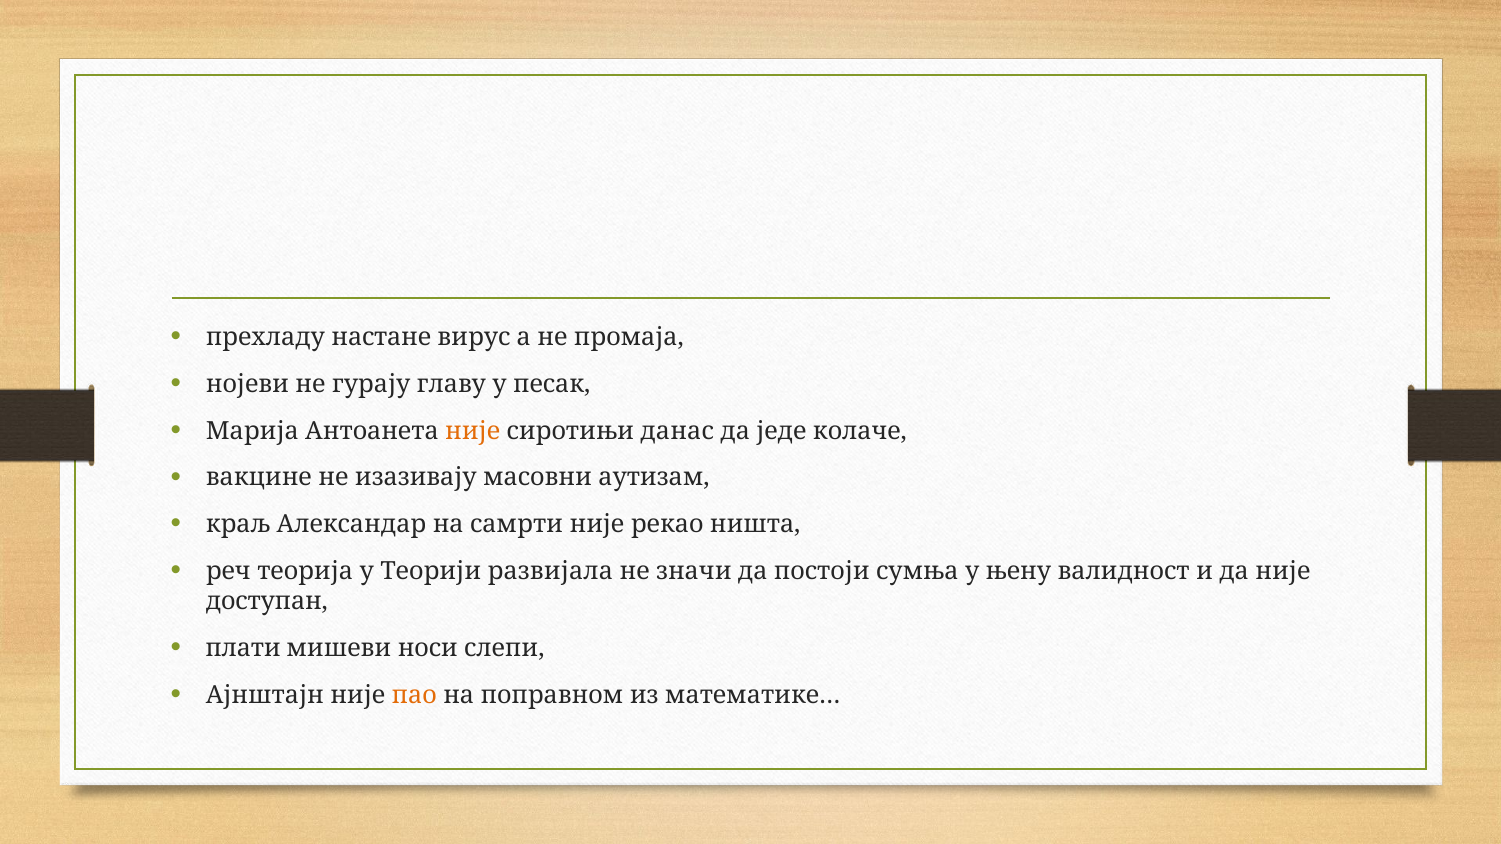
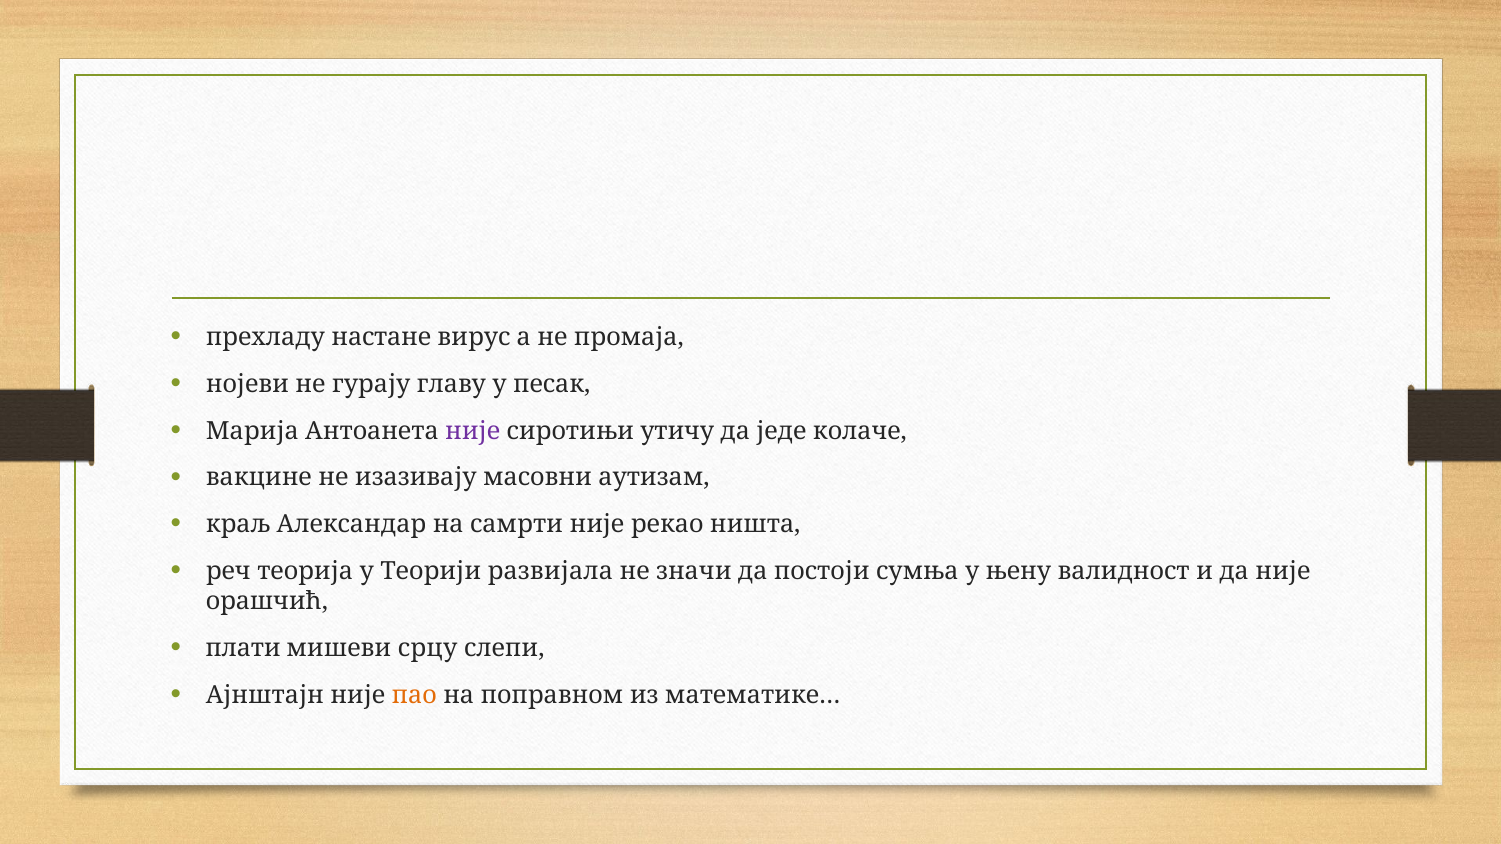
није at (473, 431) colour: orange -> purple
данас: данас -> утичу
доступан: доступан -> орашчић
носи: носи -> срцу
